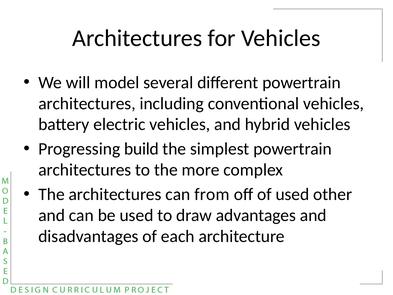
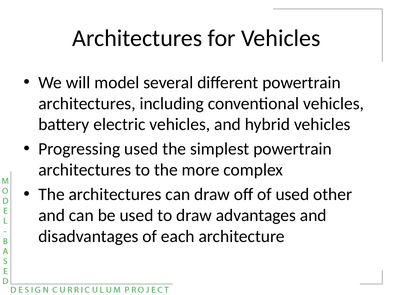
Progressing build: build -> used
can from: from -> draw
